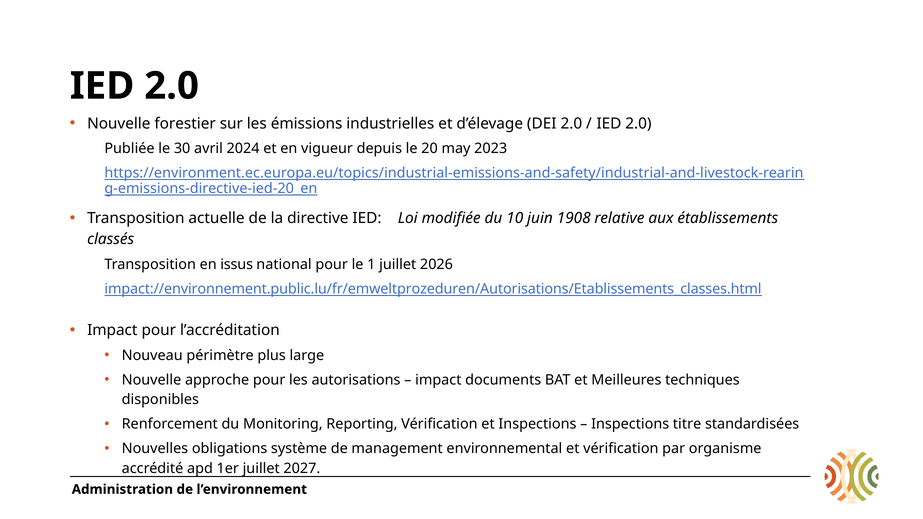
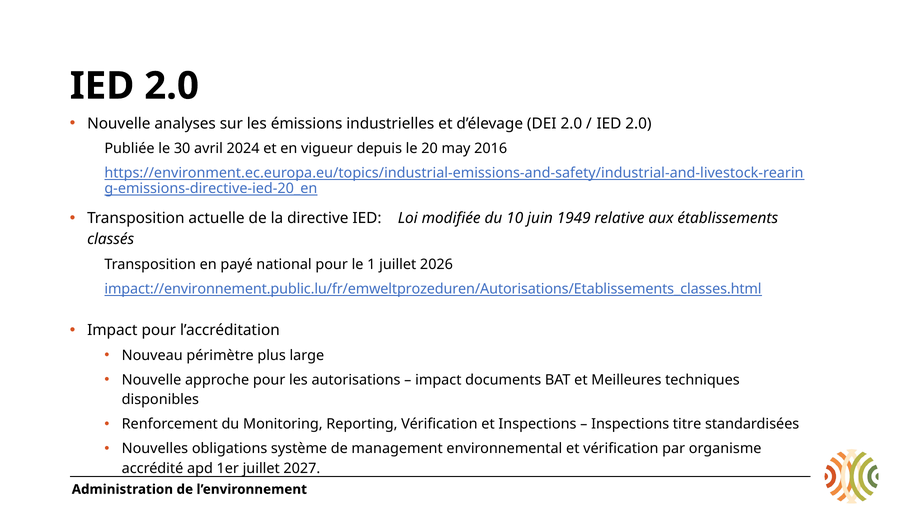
forestier: forestier -> analyses
2023: 2023 -> 2016
1908: 1908 -> 1949
issus: issus -> payé
